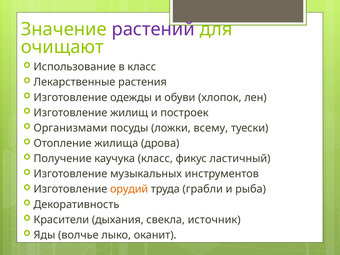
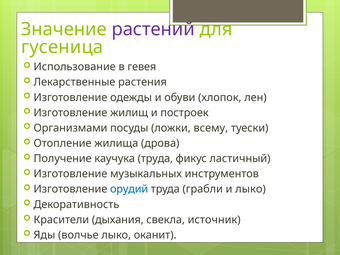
очищают: очищают -> гусеница
в класс: класс -> гевея
каучука класс: класс -> труда
орудий colour: orange -> blue
и рыба: рыба -> лыко
